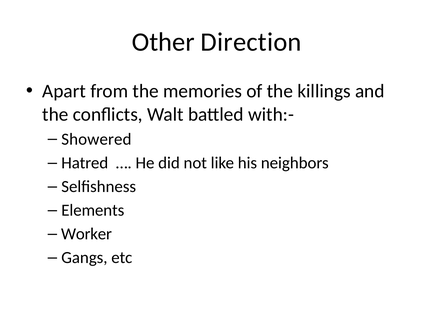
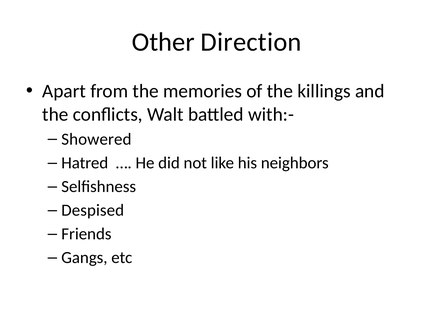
Elements: Elements -> Despised
Worker: Worker -> Friends
